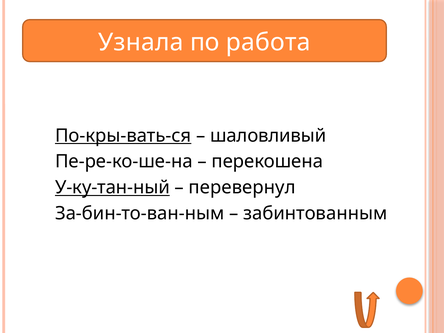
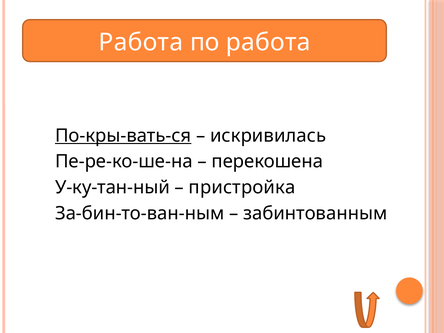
Узнала at (141, 42): Узнала -> Работа
шаловливый: шаловливый -> искривилась
У-ку-тан-ный underline: present -> none
перевернул: перевернул -> пристройка
